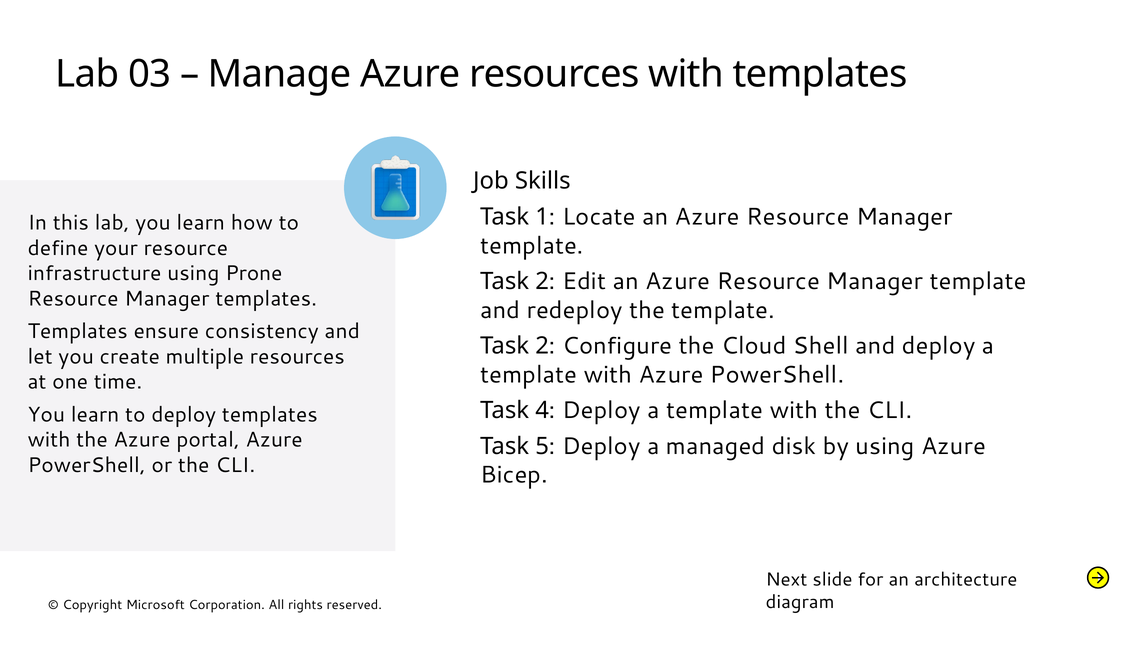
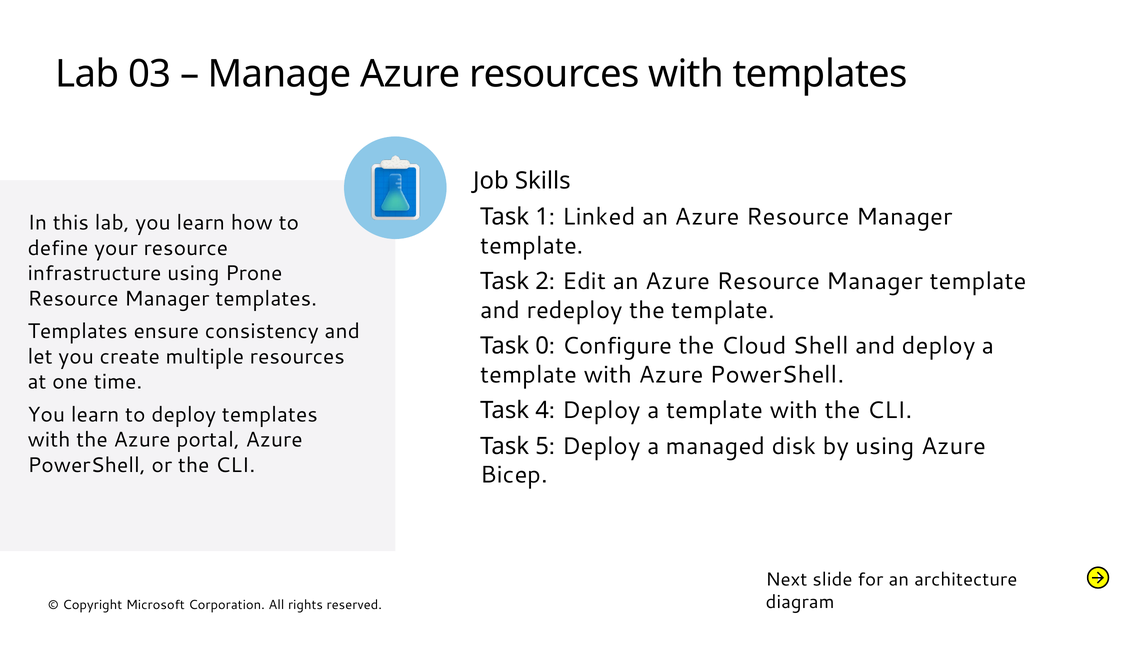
Locate: Locate -> Linked
2 at (542, 346): 2 -> 0
